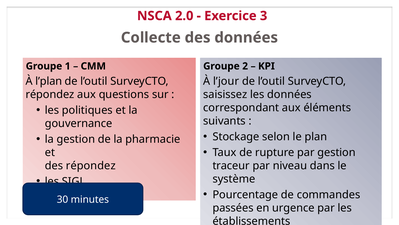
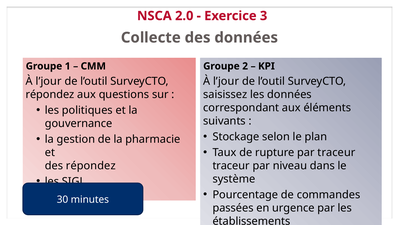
l’plan at (49, 81): l’plan -> l’jour
par gestion: gestion -> traceur
